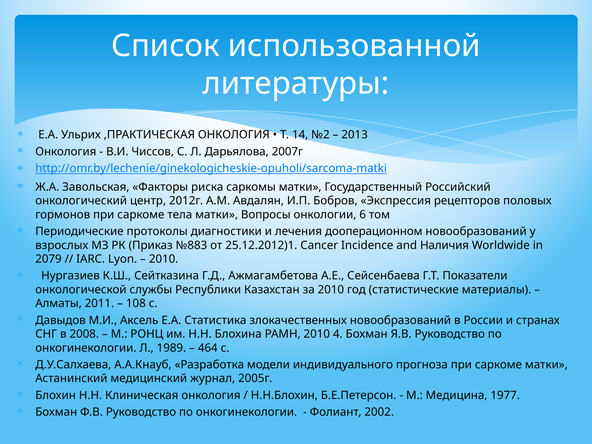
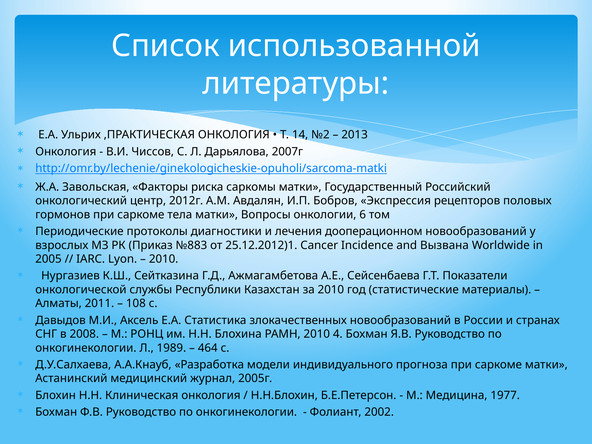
Наличия: Наличия -> Вызвана
2079: 2079 -> 2005
